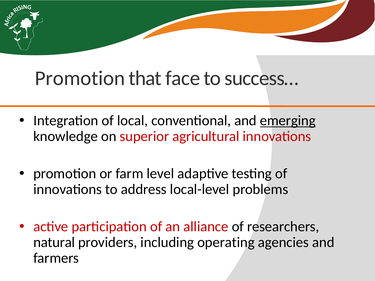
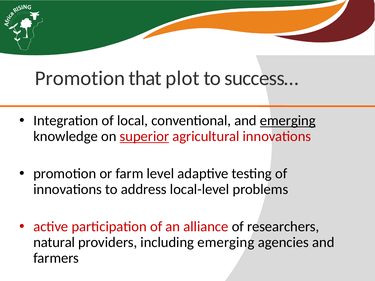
face: face -> plot
superior underline: none -> present
including operating: operating -> emerging
